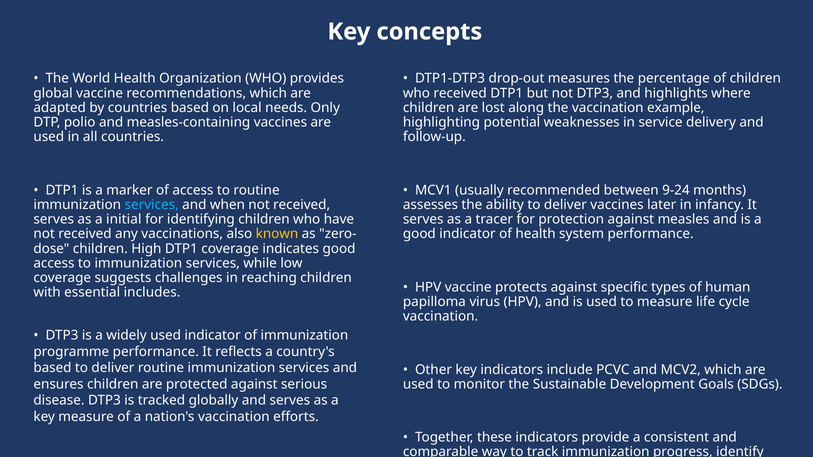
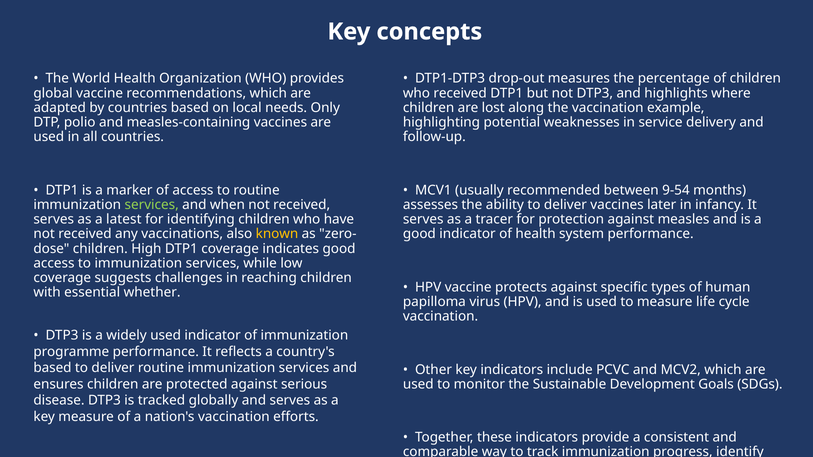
9-24: 9-24 -> 9-54
services at (152, 205) colour: light blue -> light green
initial: initial -> latest
includes: includes -> whether
